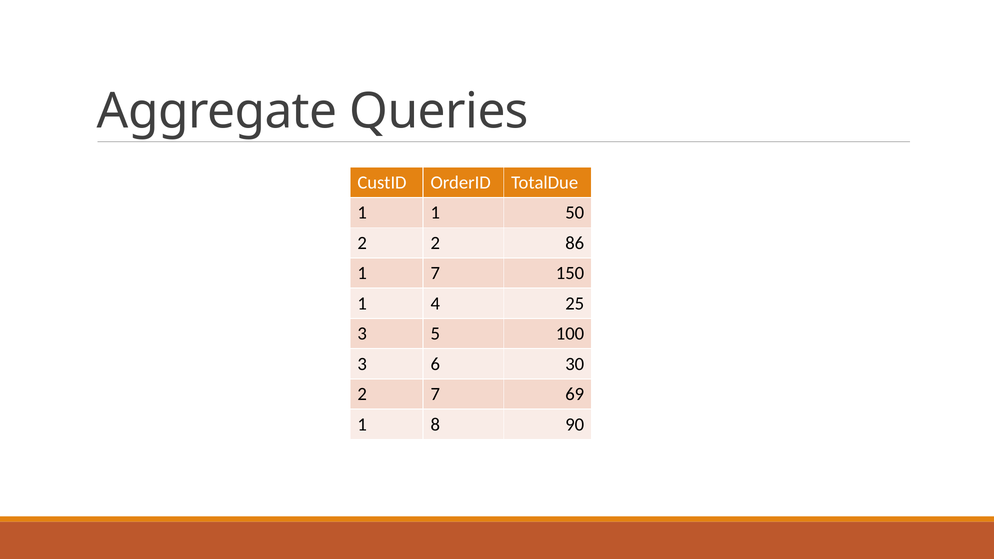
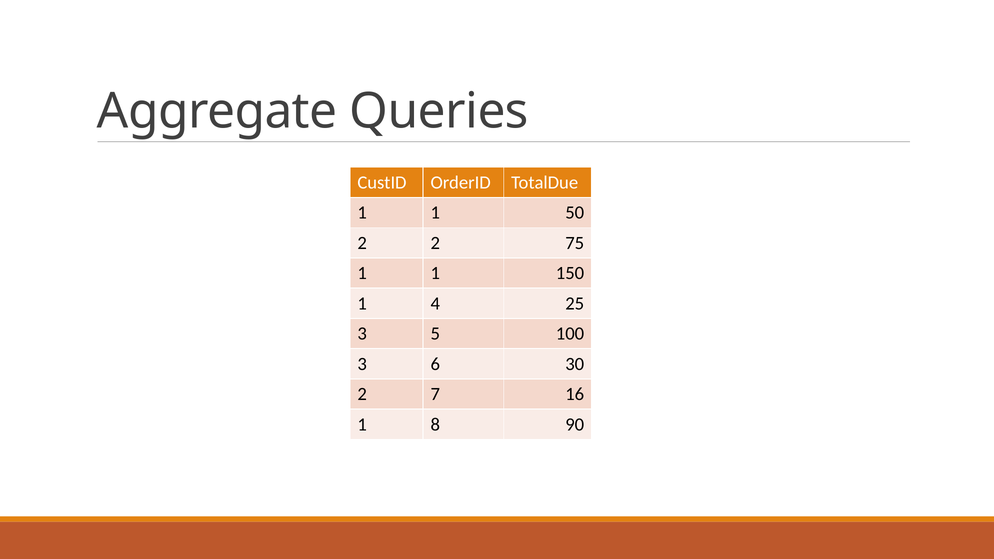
86: 86 -> 75
7 at (435, 273): 7 -> 1
69: 69 -> 16
